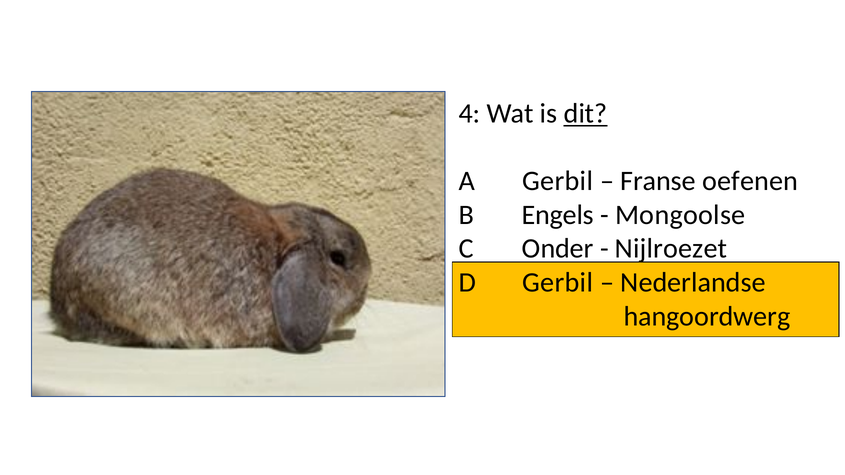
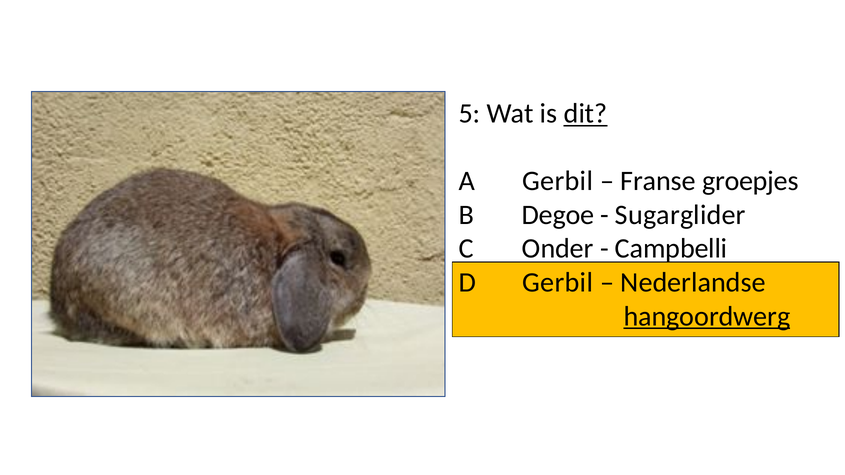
4: 4 -> 5
oefenen: oefenen -> groepjes
Engels: Engels -> Degoe
Mongoolse: Mongoolse -> Sugarglider
Nijlroezet: Nijlroezet -> Campbelli
hangoordwerg underline: none -> present
